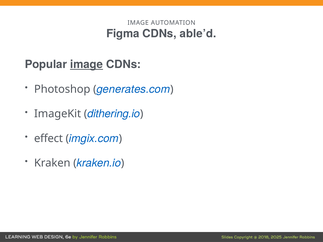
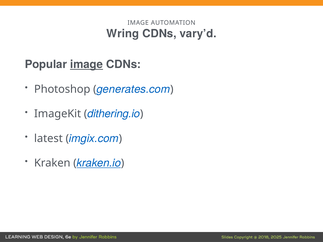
Figma: Figma -> Wring
able’d: able’d -> vary’d
effect: effect -> latest
kraken.io underline: none -> present
